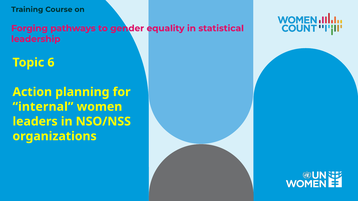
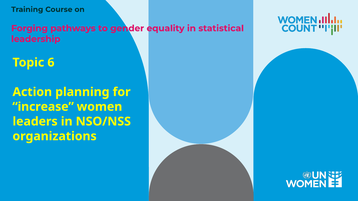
internal: internal -> increase
